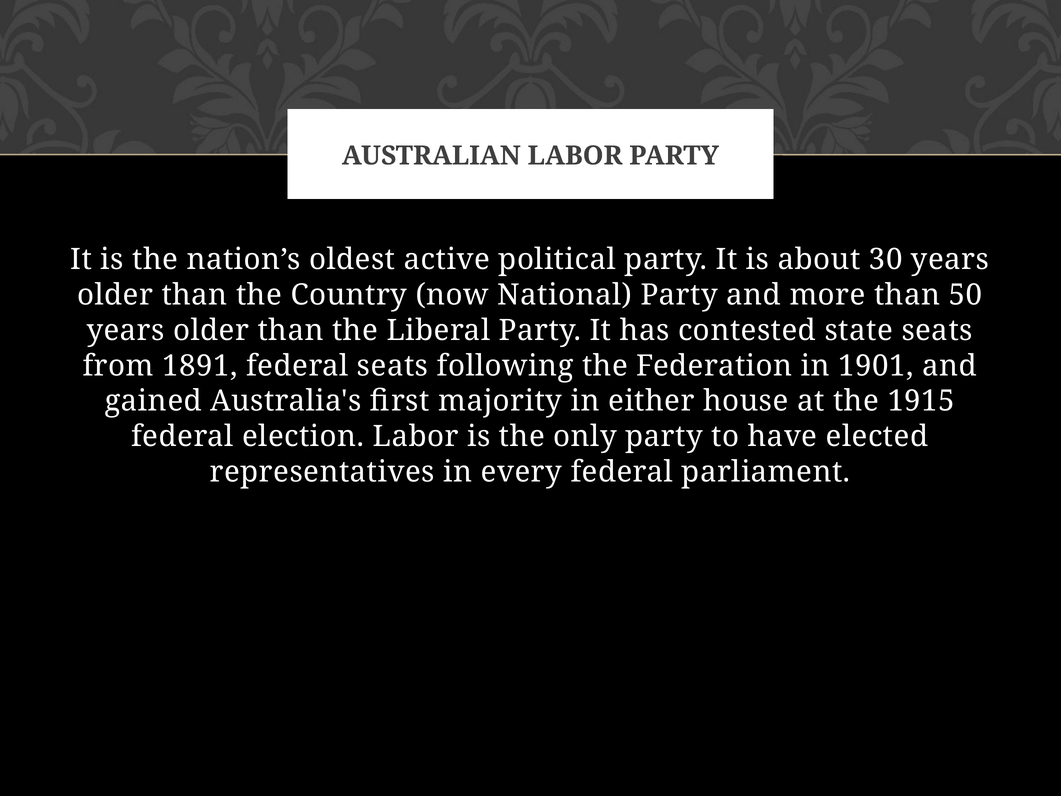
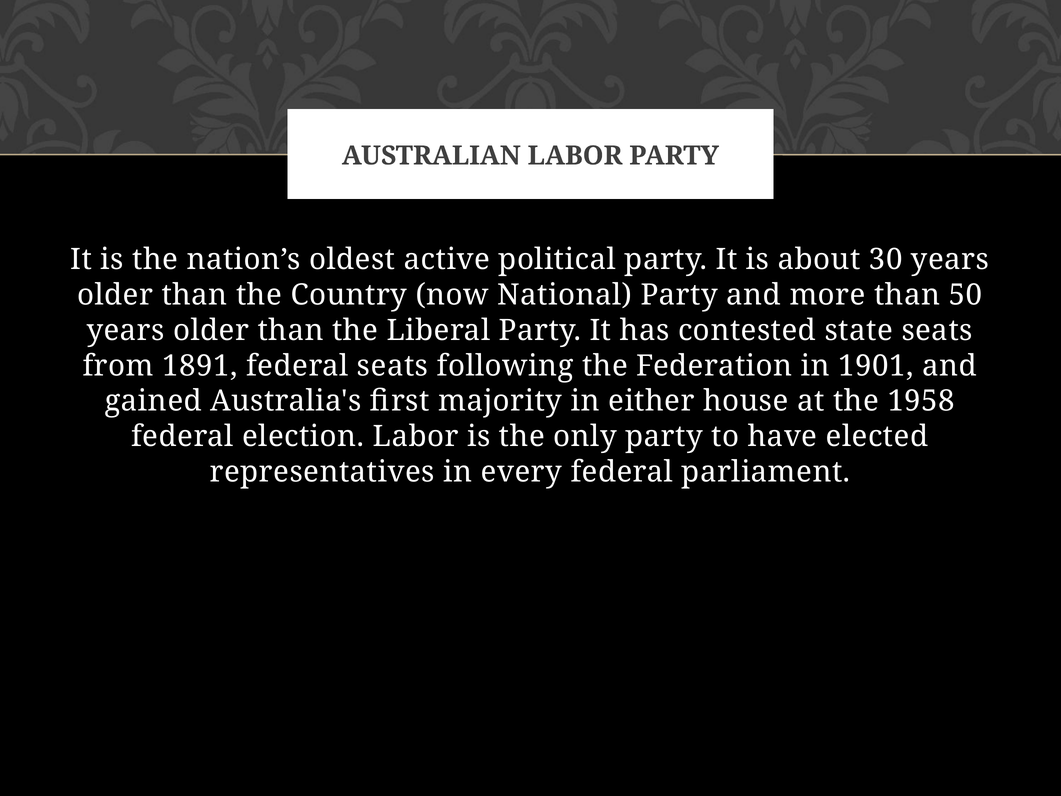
1915: 1915 -> 1958
